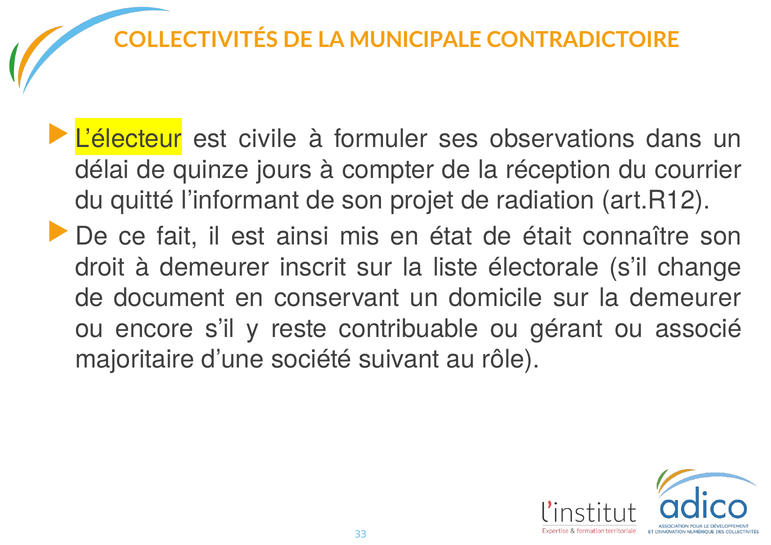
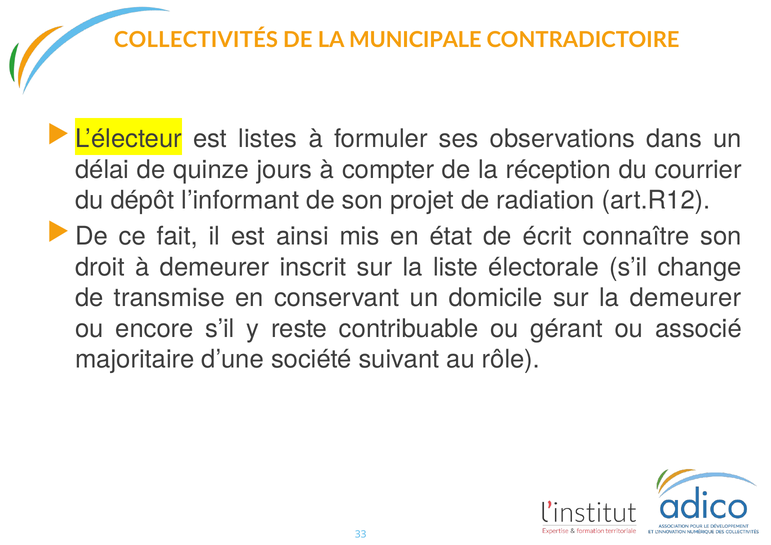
civile: civile -> listes
quitté: quitté -> dépôt
était: était -> écrit
document: document -> transmise
